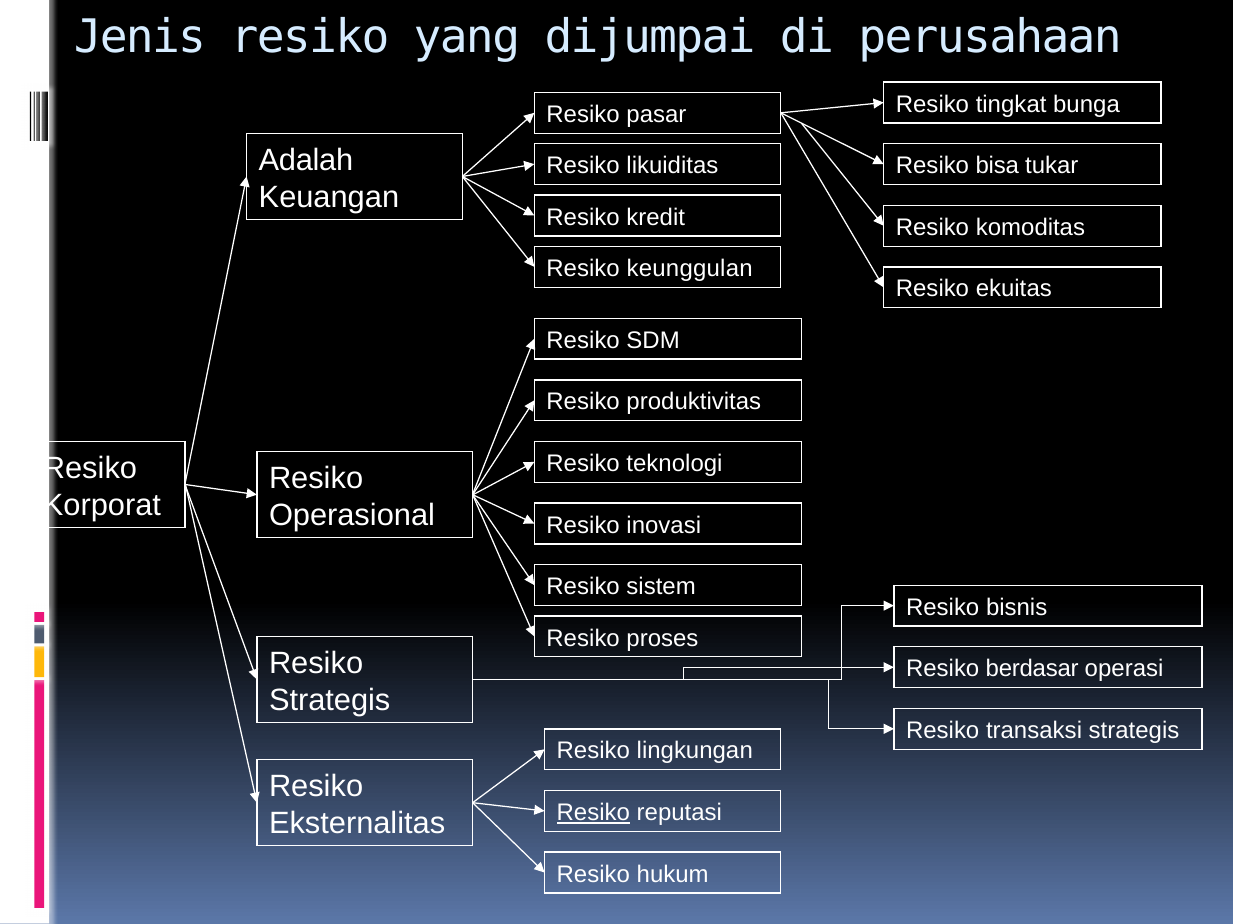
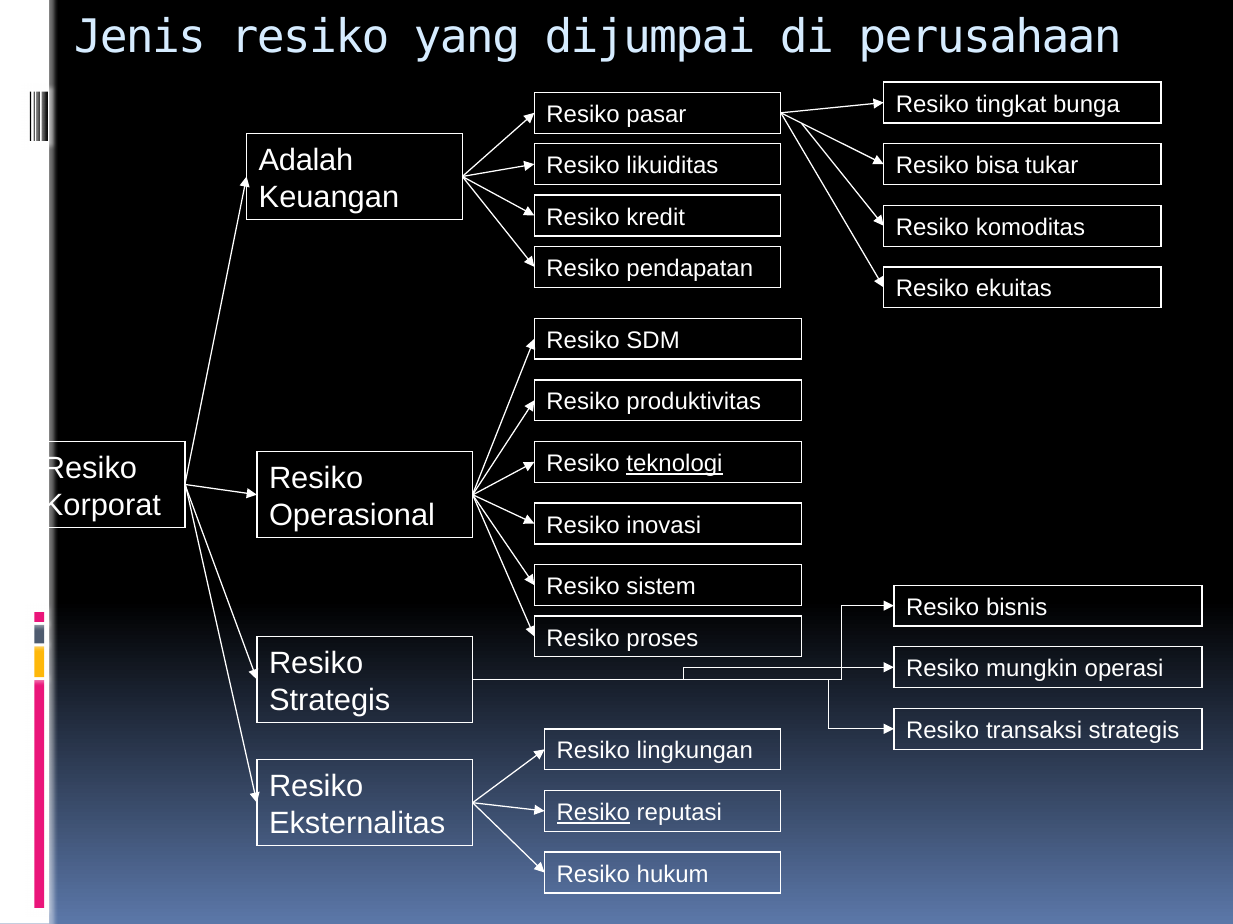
keunggulan: keunggulan -> pendapatan
teknologi underline: none -> present
berdasar: berdasar -> mungkin
